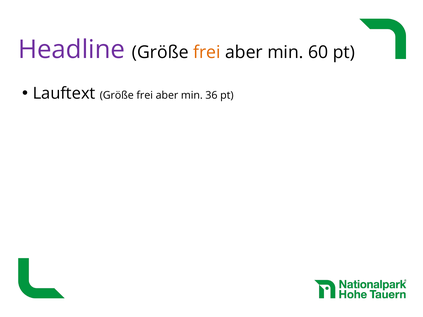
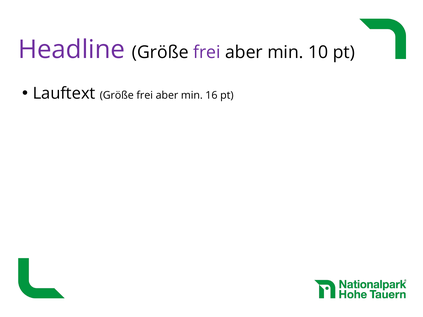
frei at (207, 52) colour: orange -> purple
60: 60 -> 10
36: 36 -> 16
